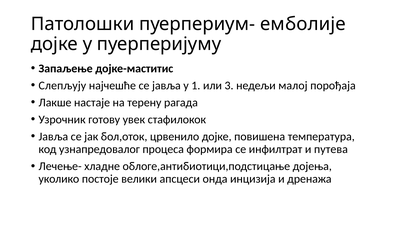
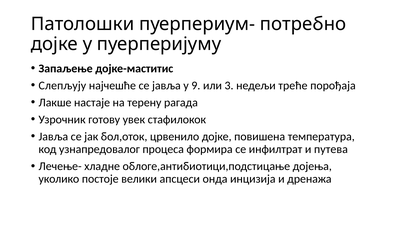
емболије: емболије -> потребно
1: 1 -> 9
малој: малој -> треће
